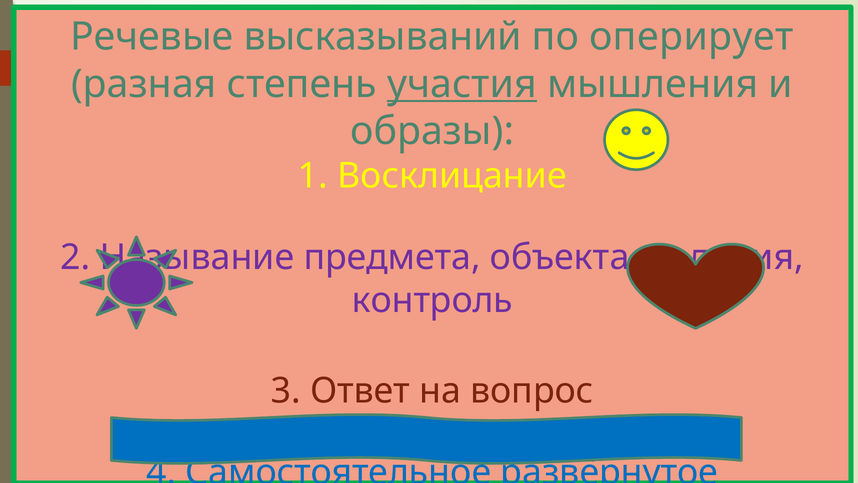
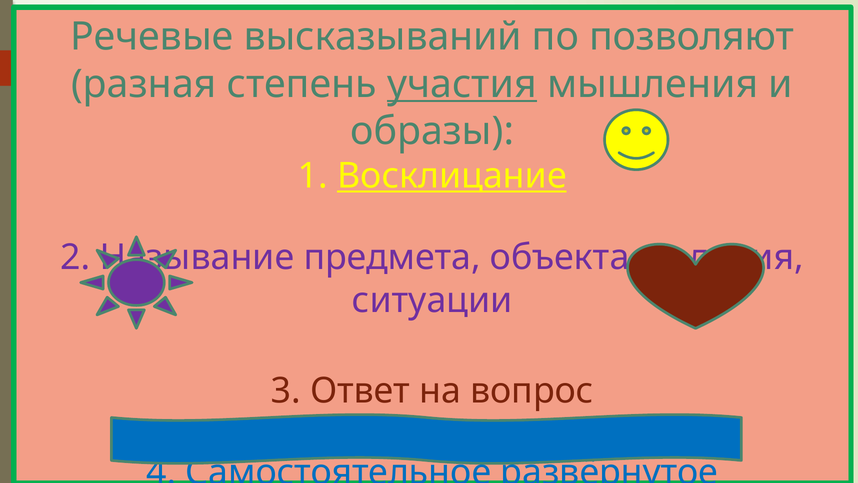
оперирует: оперирует -> позволяют
Восклицание underline: none -> present
контроль: контроль -> ситуации
